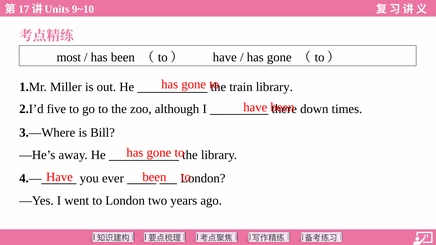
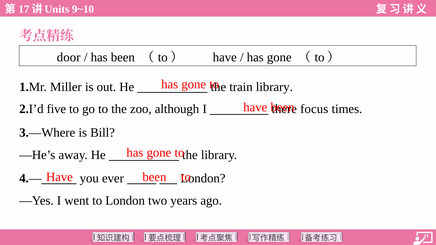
most: most -> door
down: down -> focus
